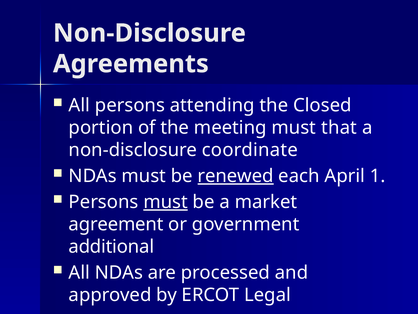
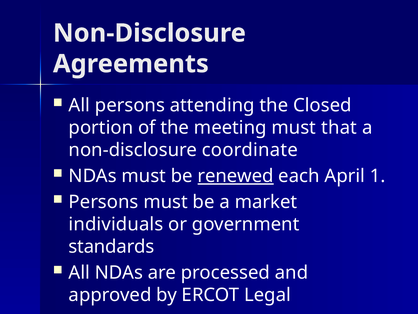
must at (166, 202) underline: present -> none
agreement: agreement -> individuals
additional: additional -> standards
